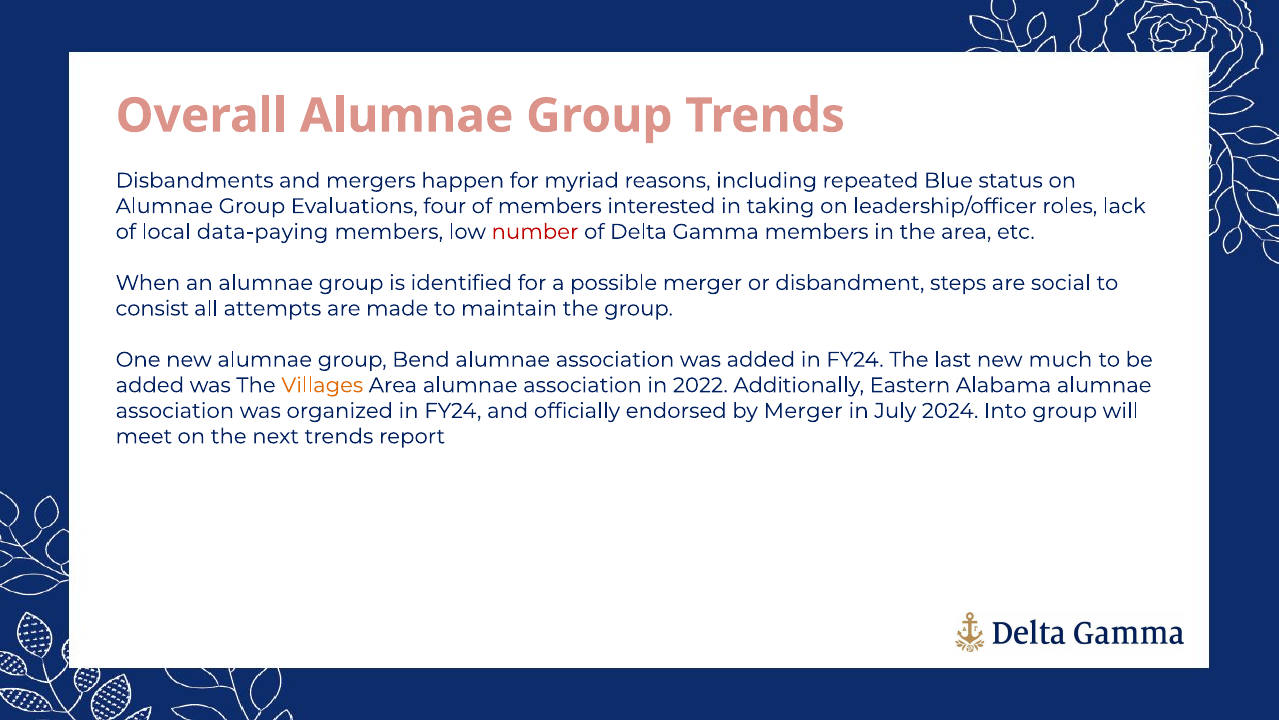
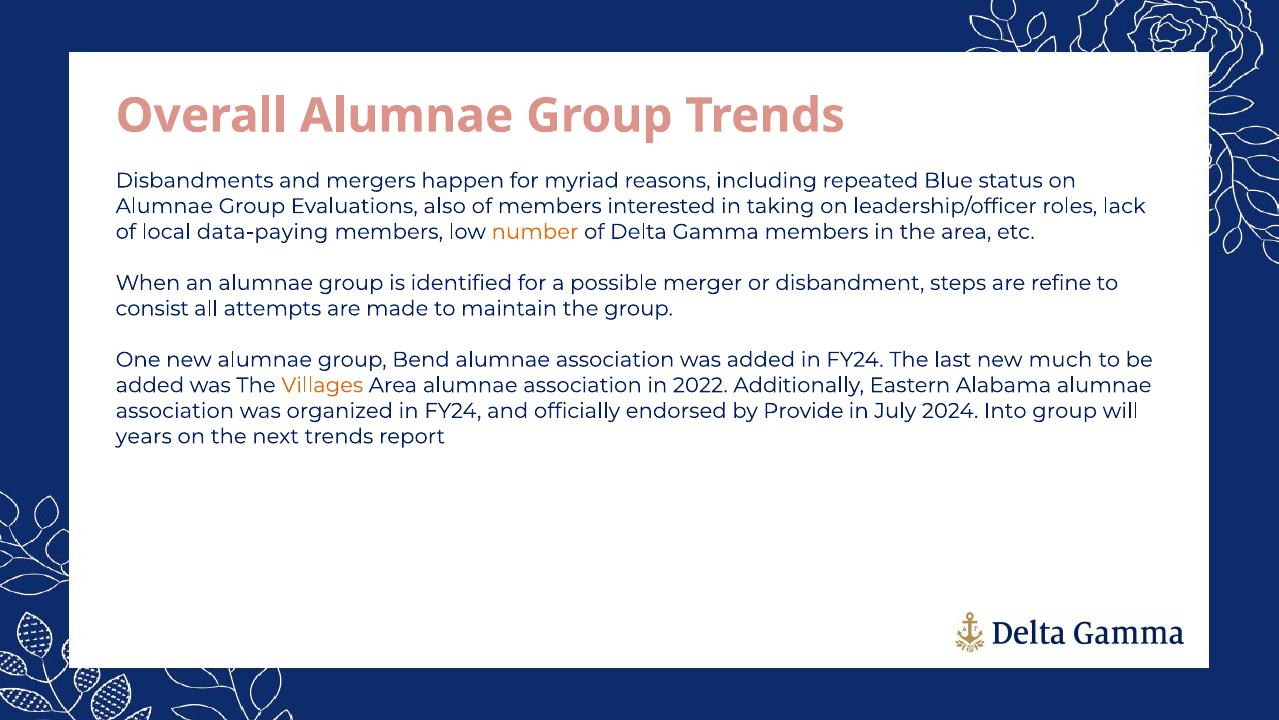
four: four -> also
number colour: red -> orange
social: social -> refine
by Merger: Merger -> Provide
meet: meet -> years
